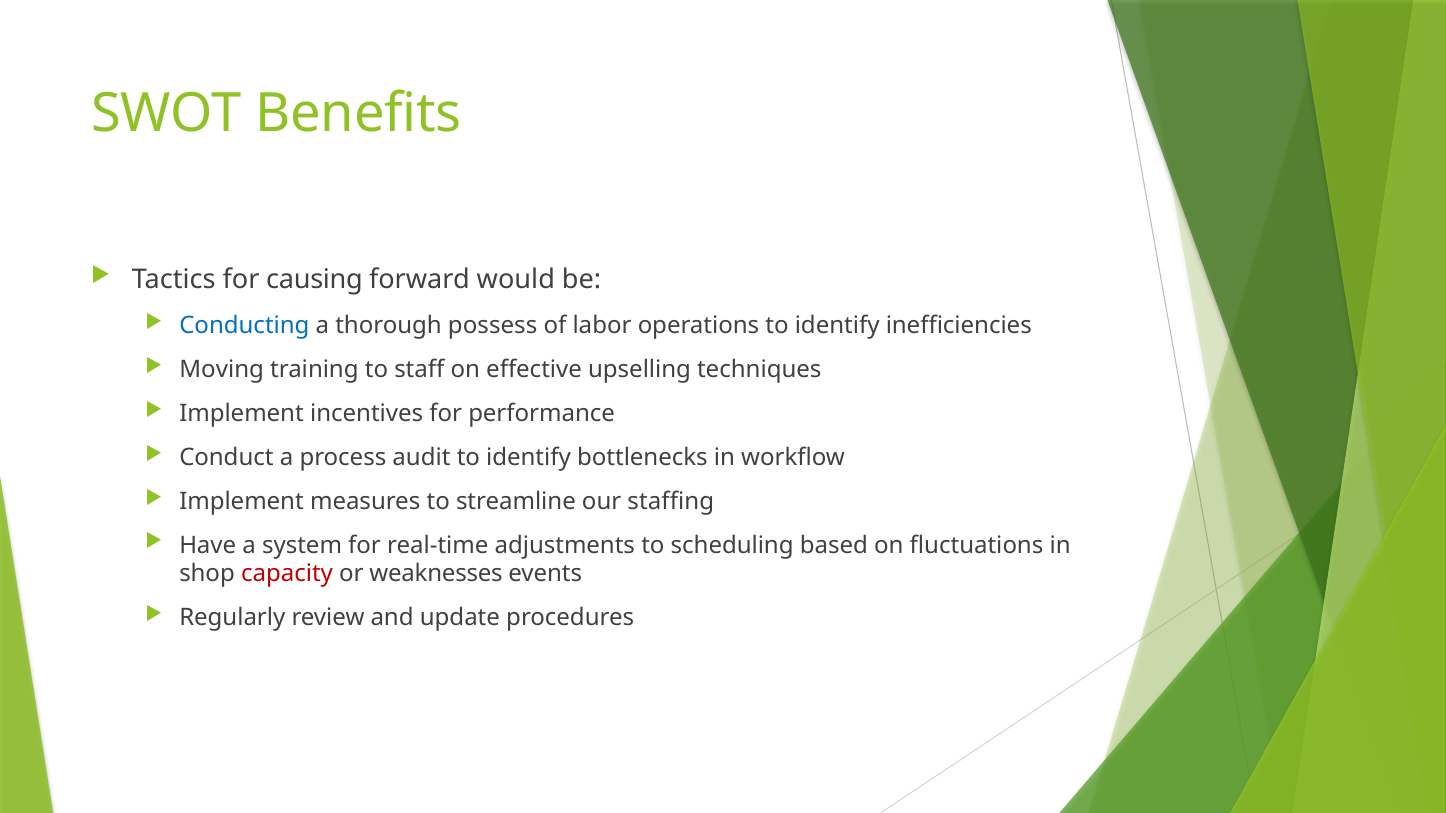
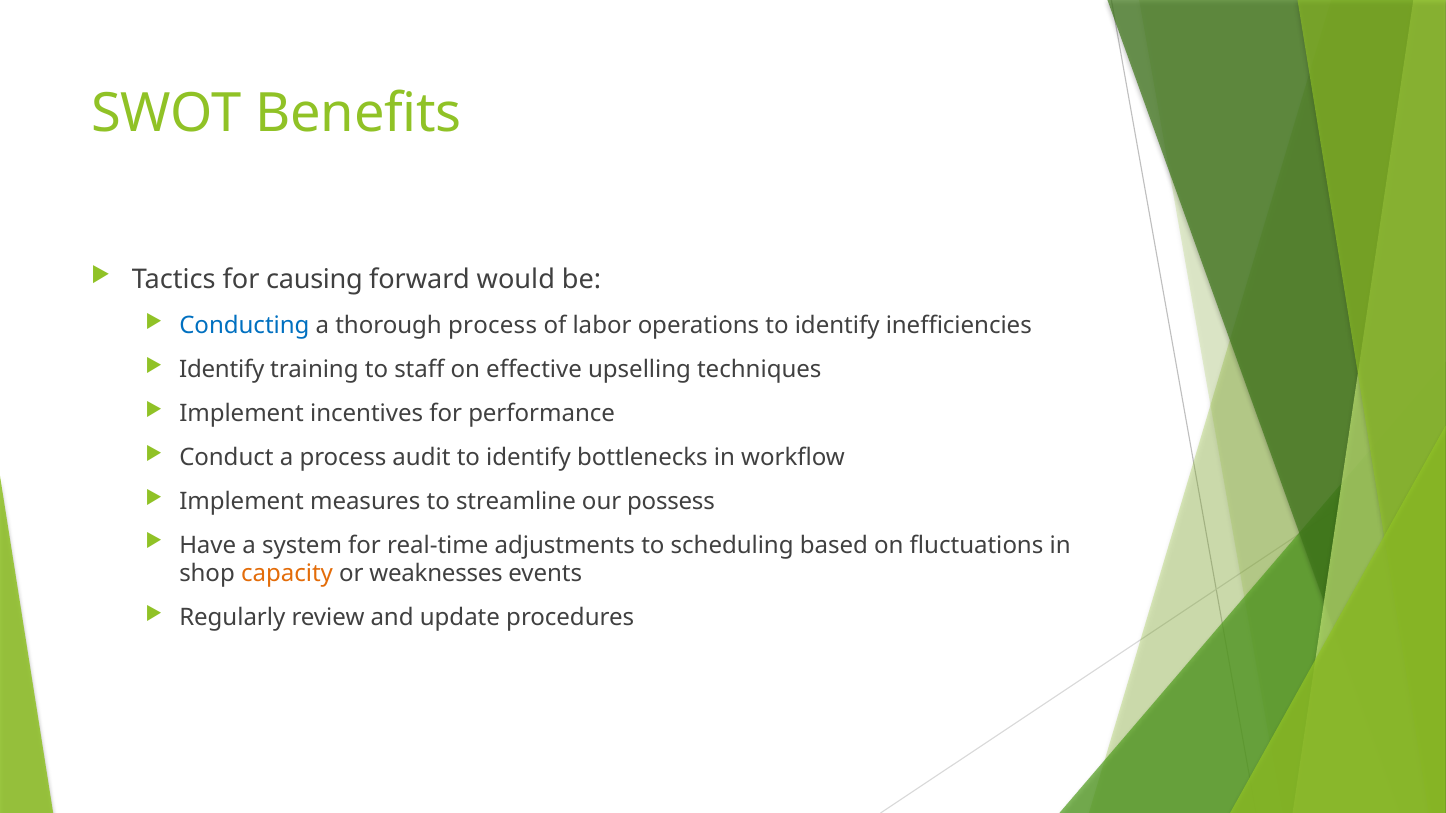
thorough possess: possess -> process
Moving at (222, 369): Moving -> Identify
staffing: staffing -> possess
capacity colour: red -> orange
